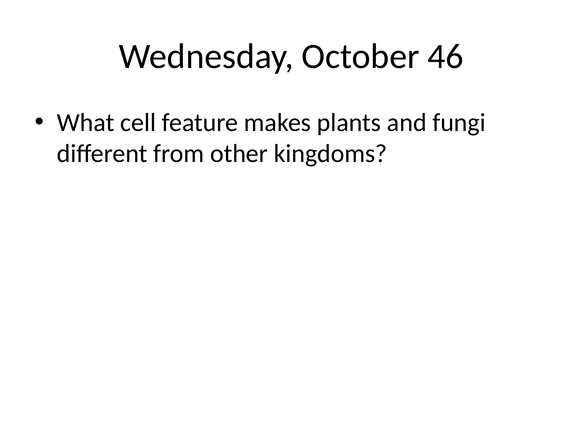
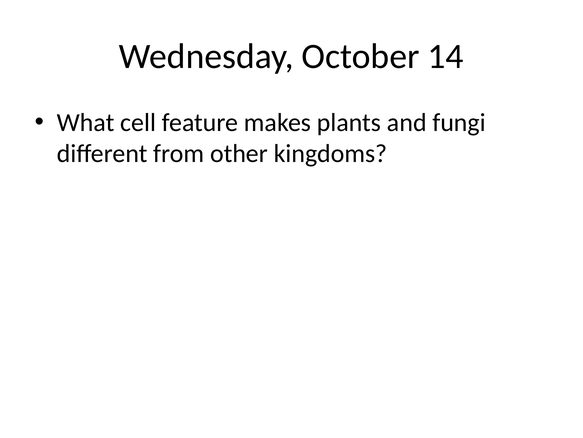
46: 46 -> 14
